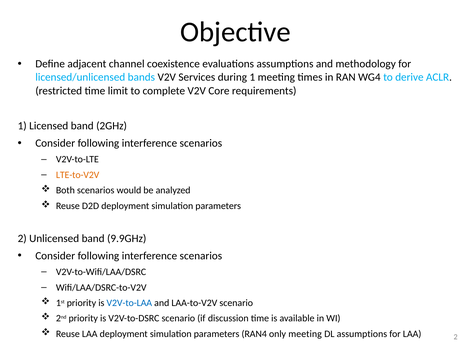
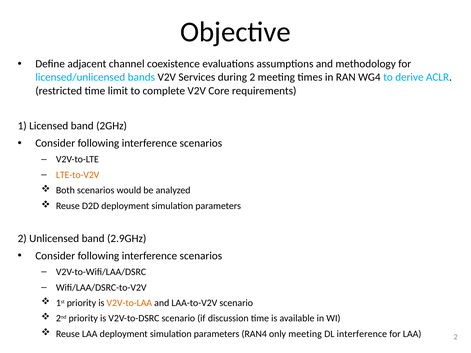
during 1: 1 -> 2
9.9GHz: 9.9GHz -> 2.9GHz
V2V-to-LAA colour: blue -> orange
DL assumptions: assumptions -> interference
